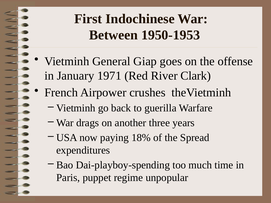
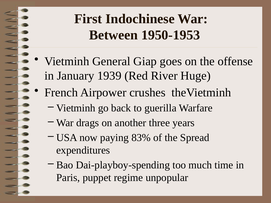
1971: 1971 -> 1939
Clark: Clark -> Huge
18%: 18% -> 83%
